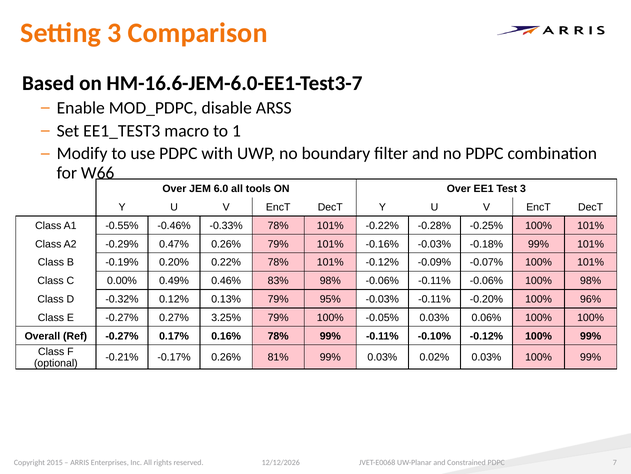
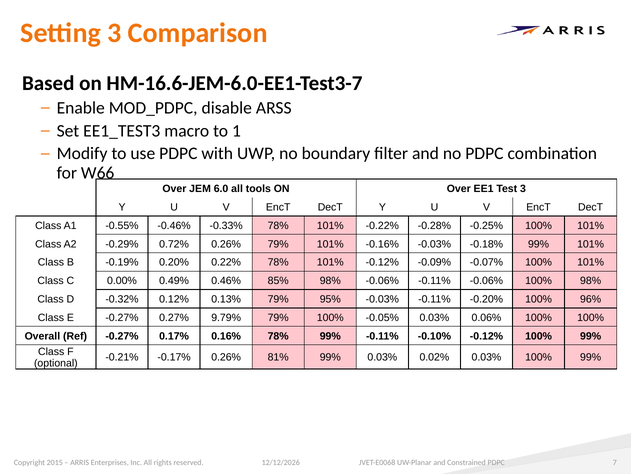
0.47%: 0.47% -> 0.72%
83%: 83% -> 85%
3.25%: 3.25% -> 9.79%
